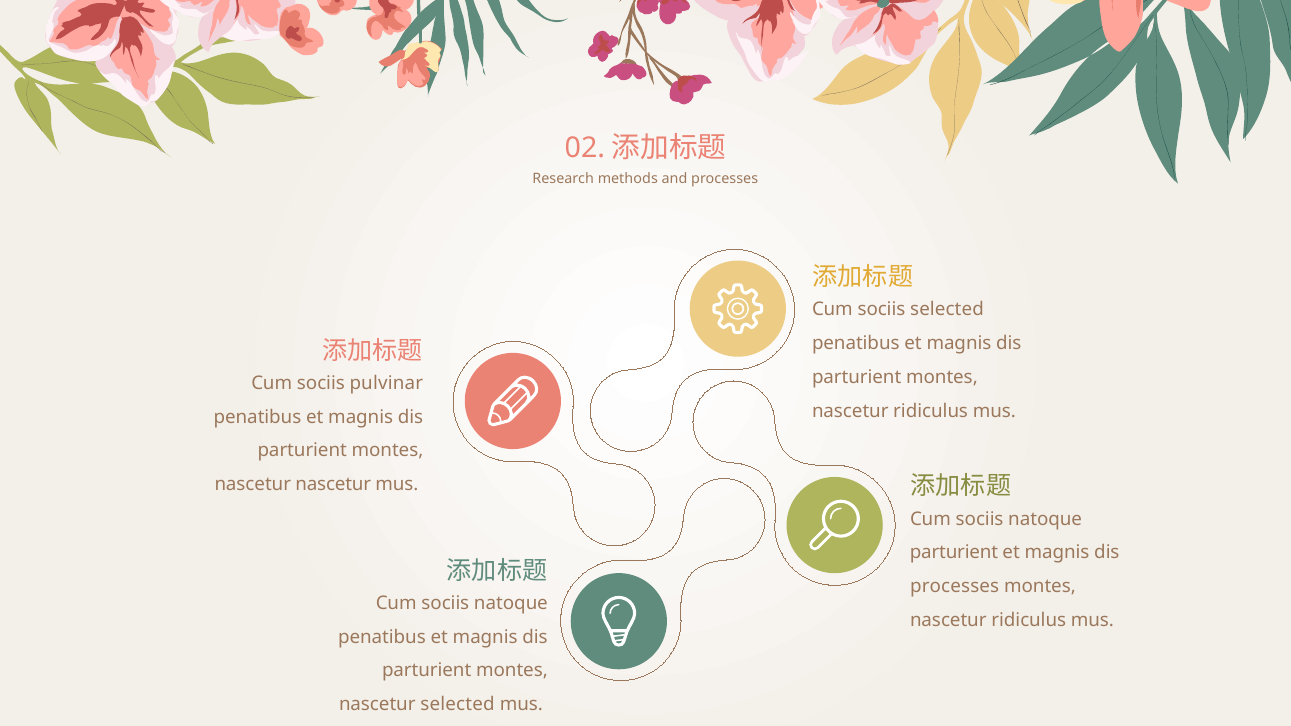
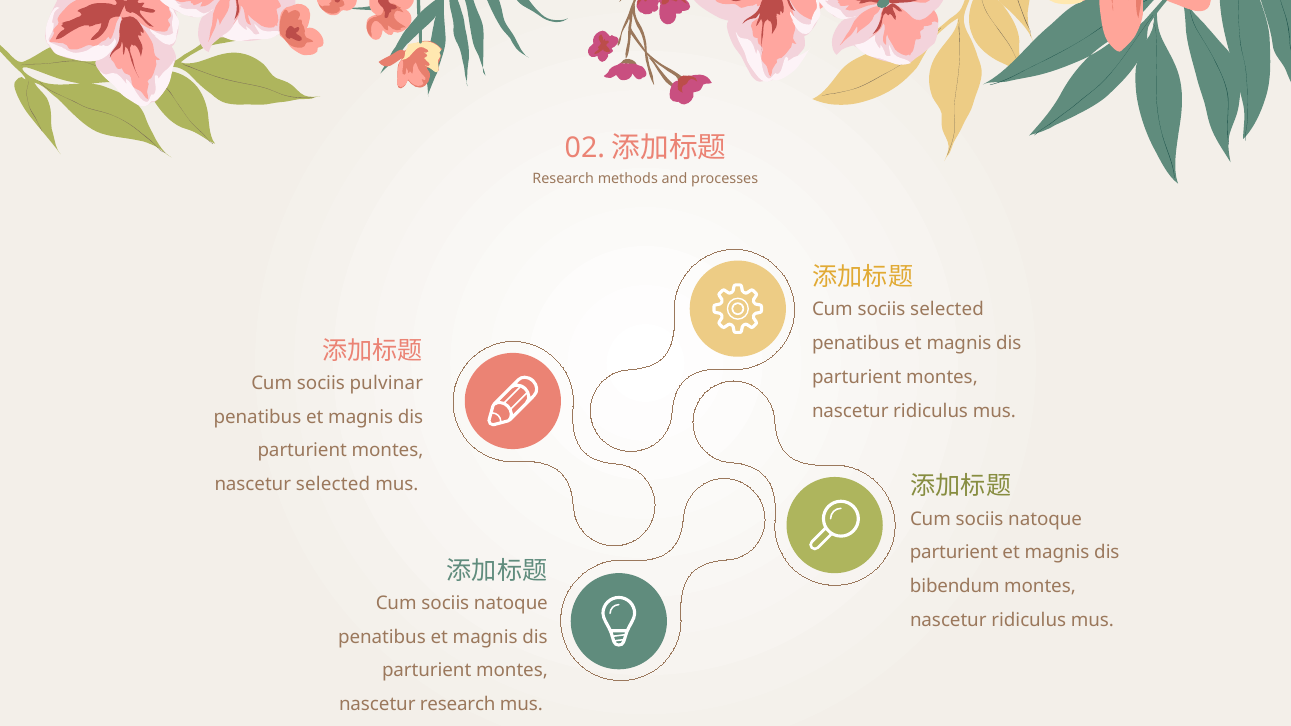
nascetur nascetur: nascetur -> selected
processes at (955, 587): processes -> bibendum
nascetur selected: selected -> research
